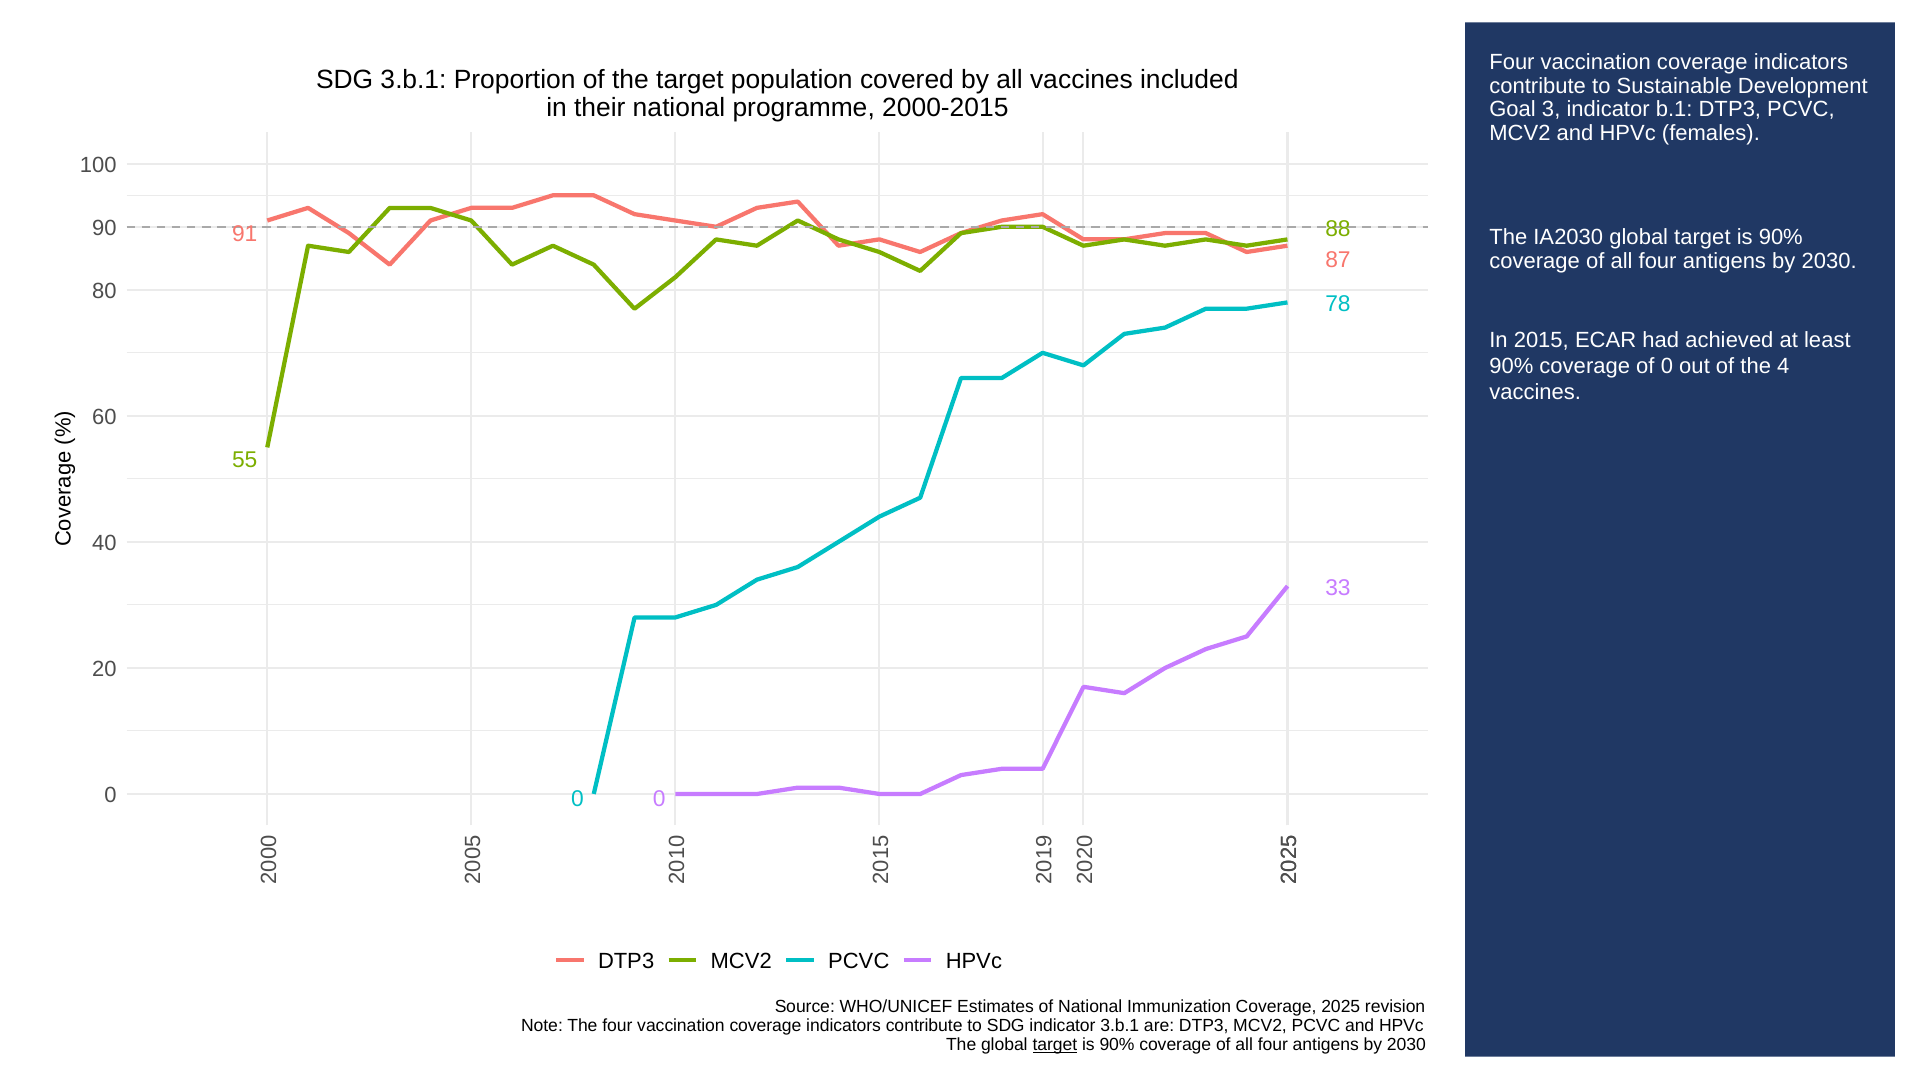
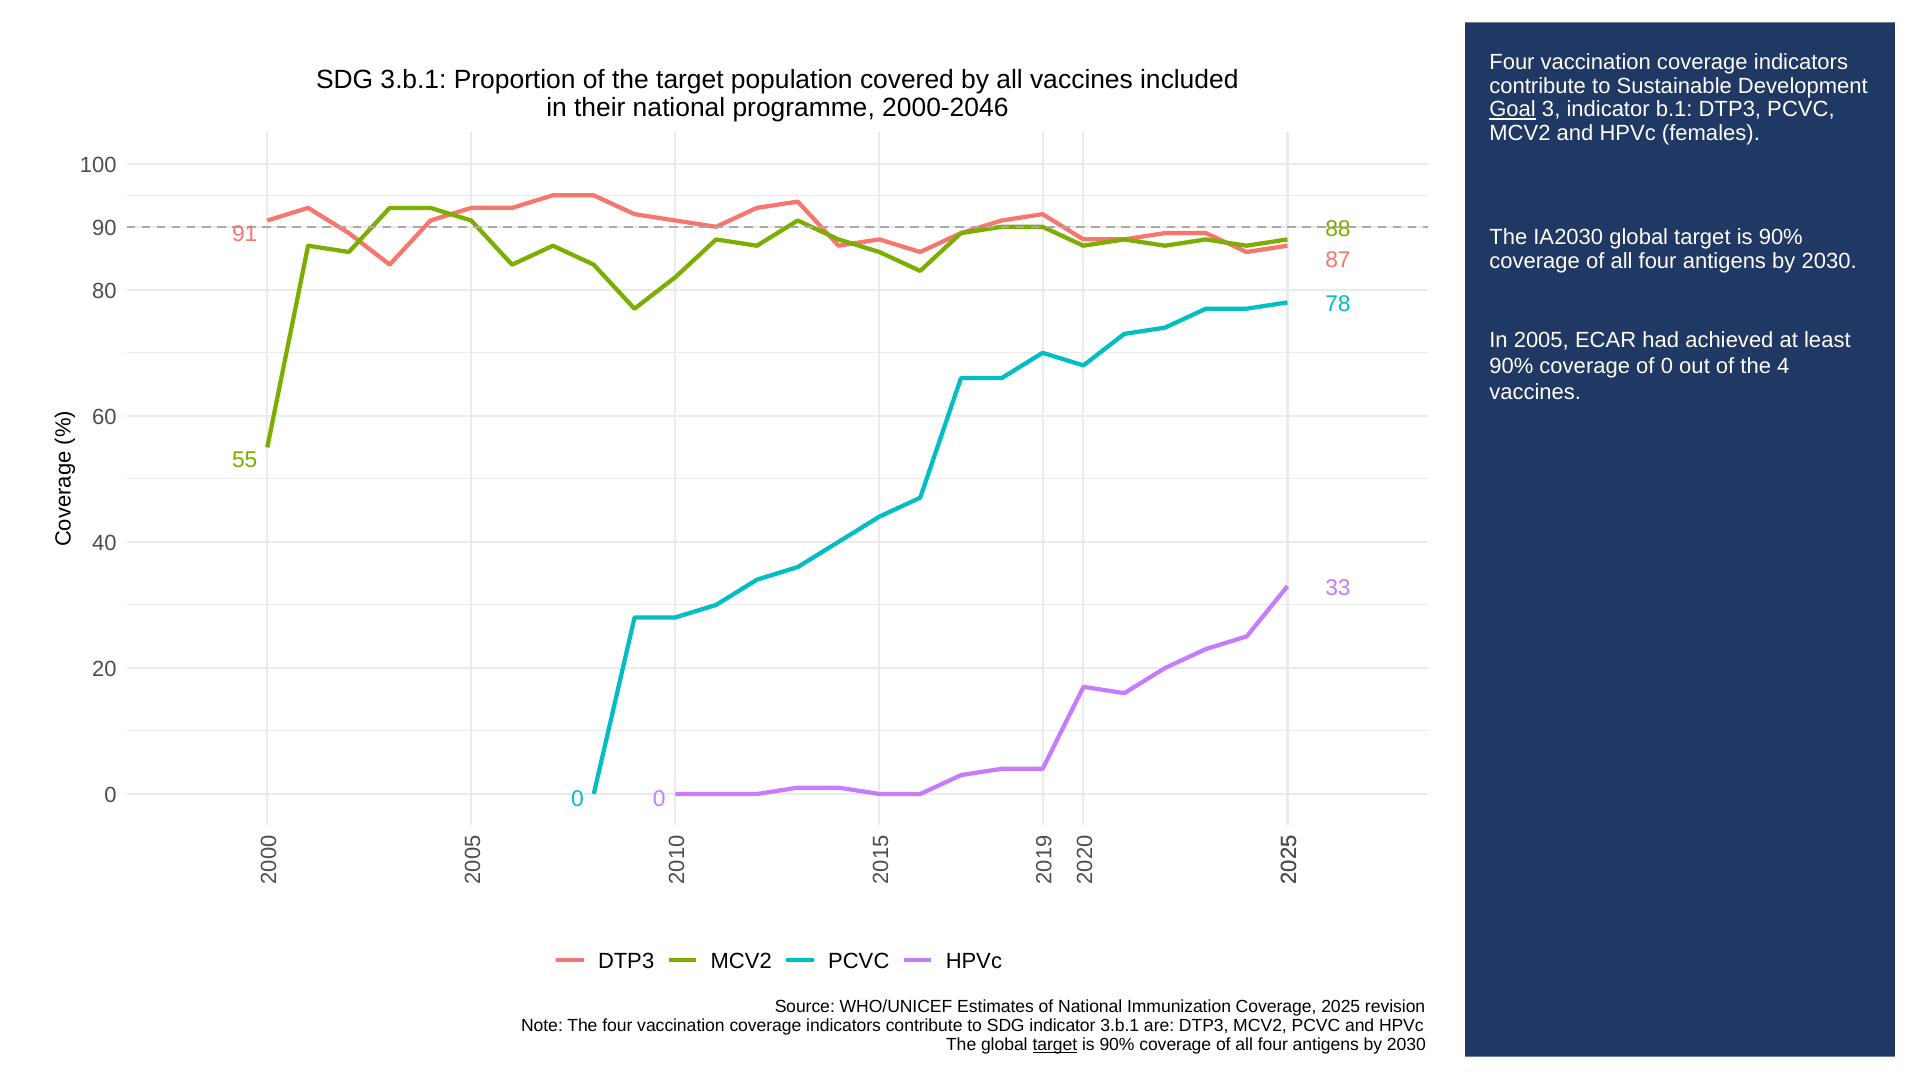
2000-2015: 2000-2015 -> 2000-2046
Goal underline: none -> present
2015: 2015 -> 2005
